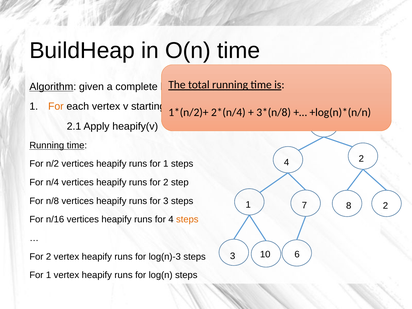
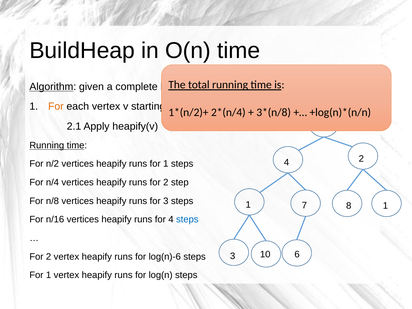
8 2: 2 -> 1
steps at (187, 220) colour: orange -> blue
log(n)-3: log(n)-3 -> log(n)-6
